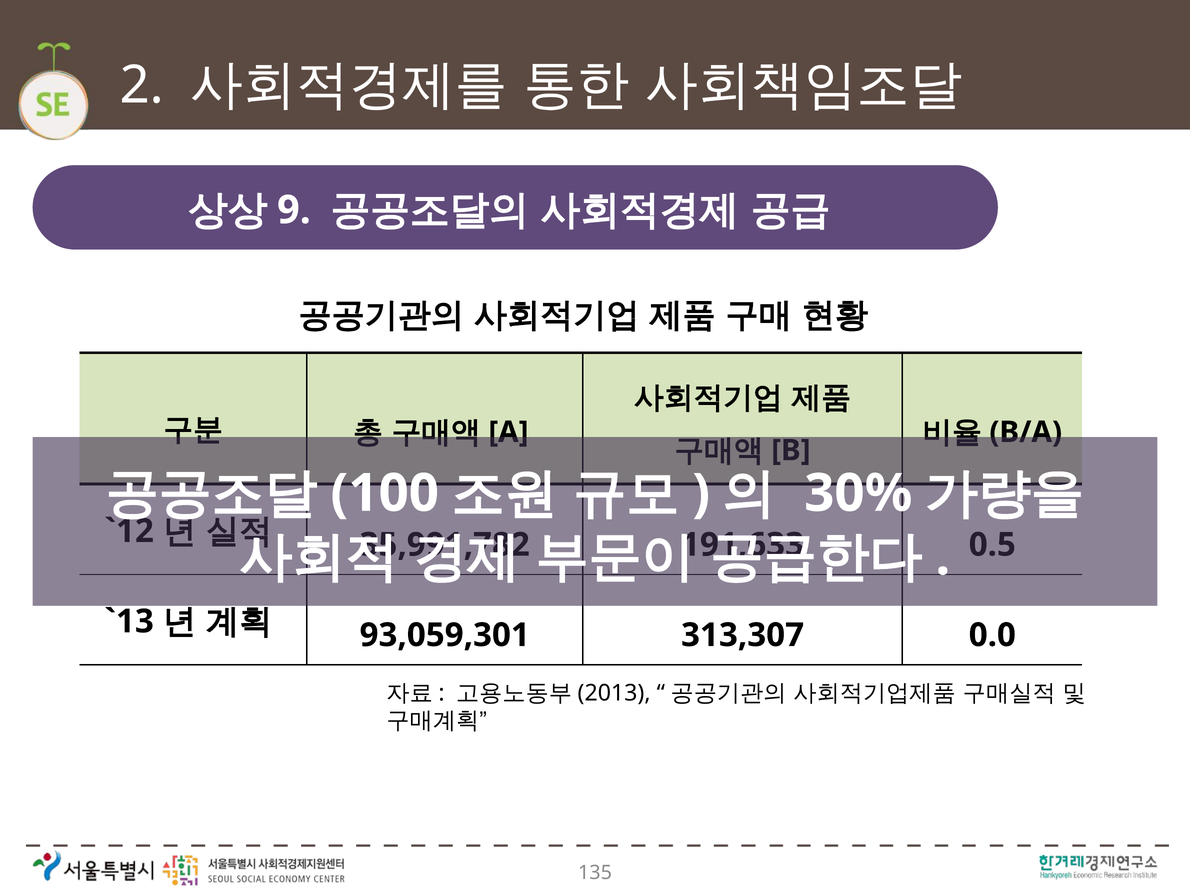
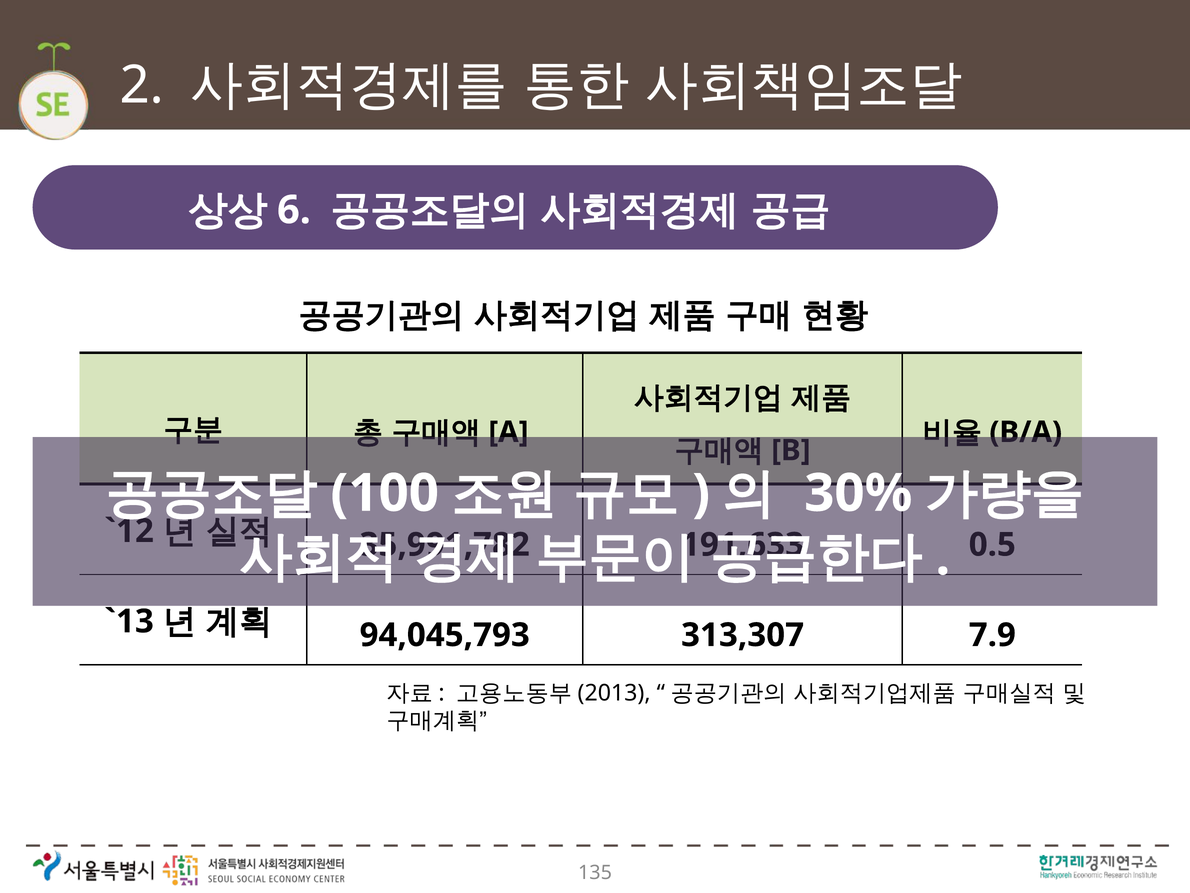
9: 9 -> 6
93,059,301: 93,059,301 -> 94,045,793
0.0: 0.0 -> 7.9
